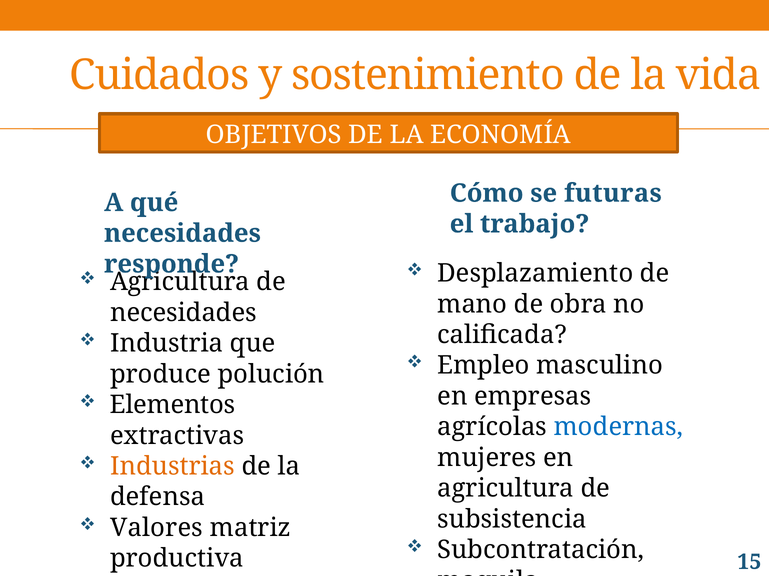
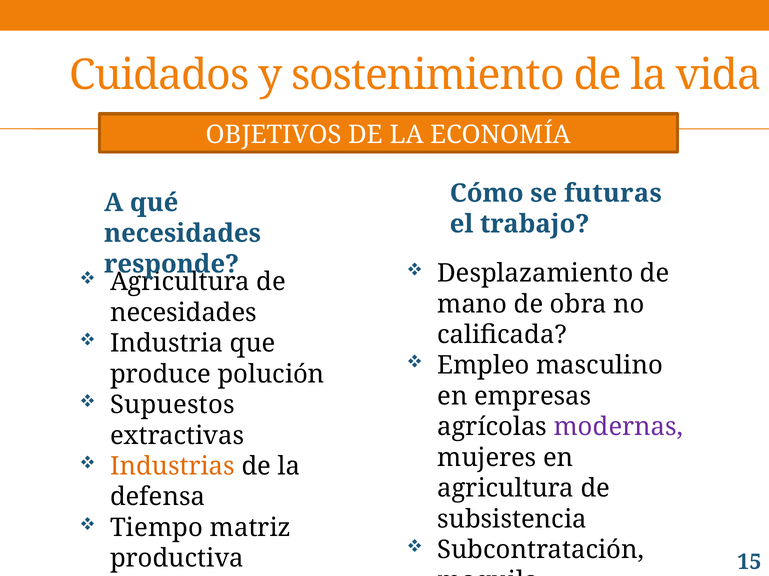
Elementos: Elementos -> Supuestos
modernas colour: blue -> purple
Valores: Valores -> Tiempo
